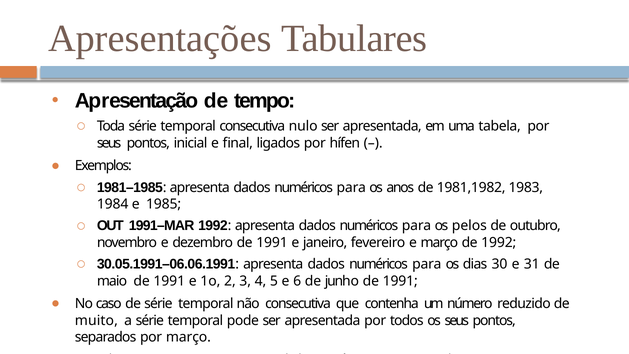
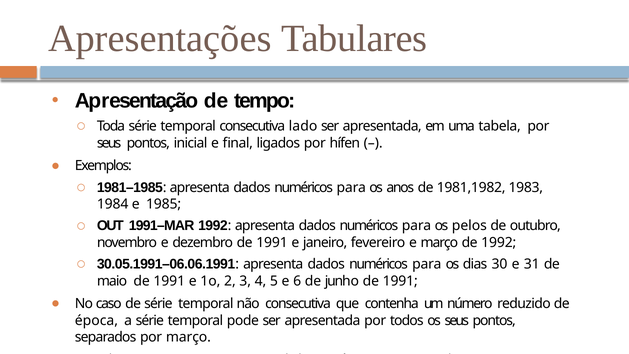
nulo: nulo -> lado
muito: muito -> época
